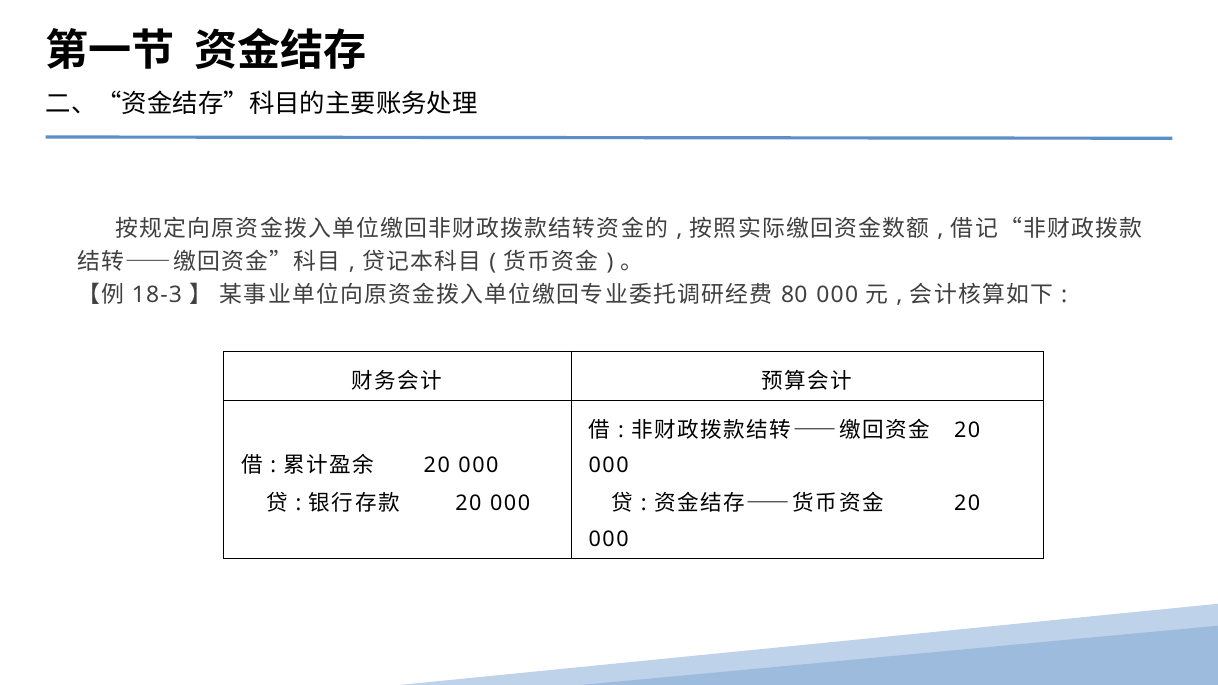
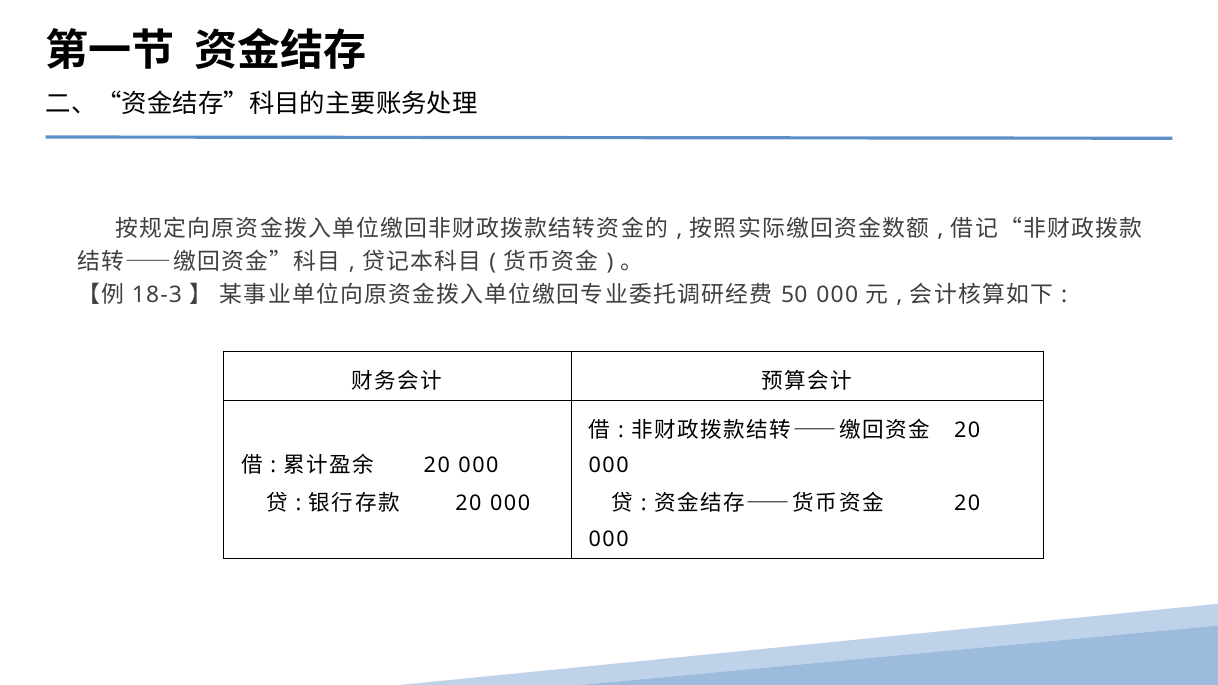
80: 80 -> 50
